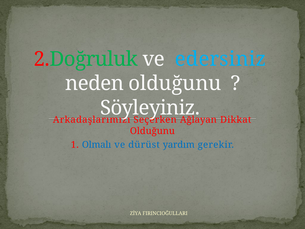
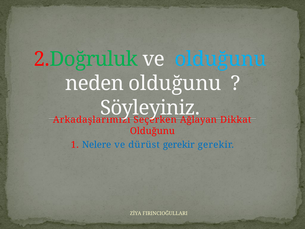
ve edersiniz: edersiniz -> olduğunu
Olmalı: Olmalı -> Nelere
dürüst yardım: yardım -> gerekir
